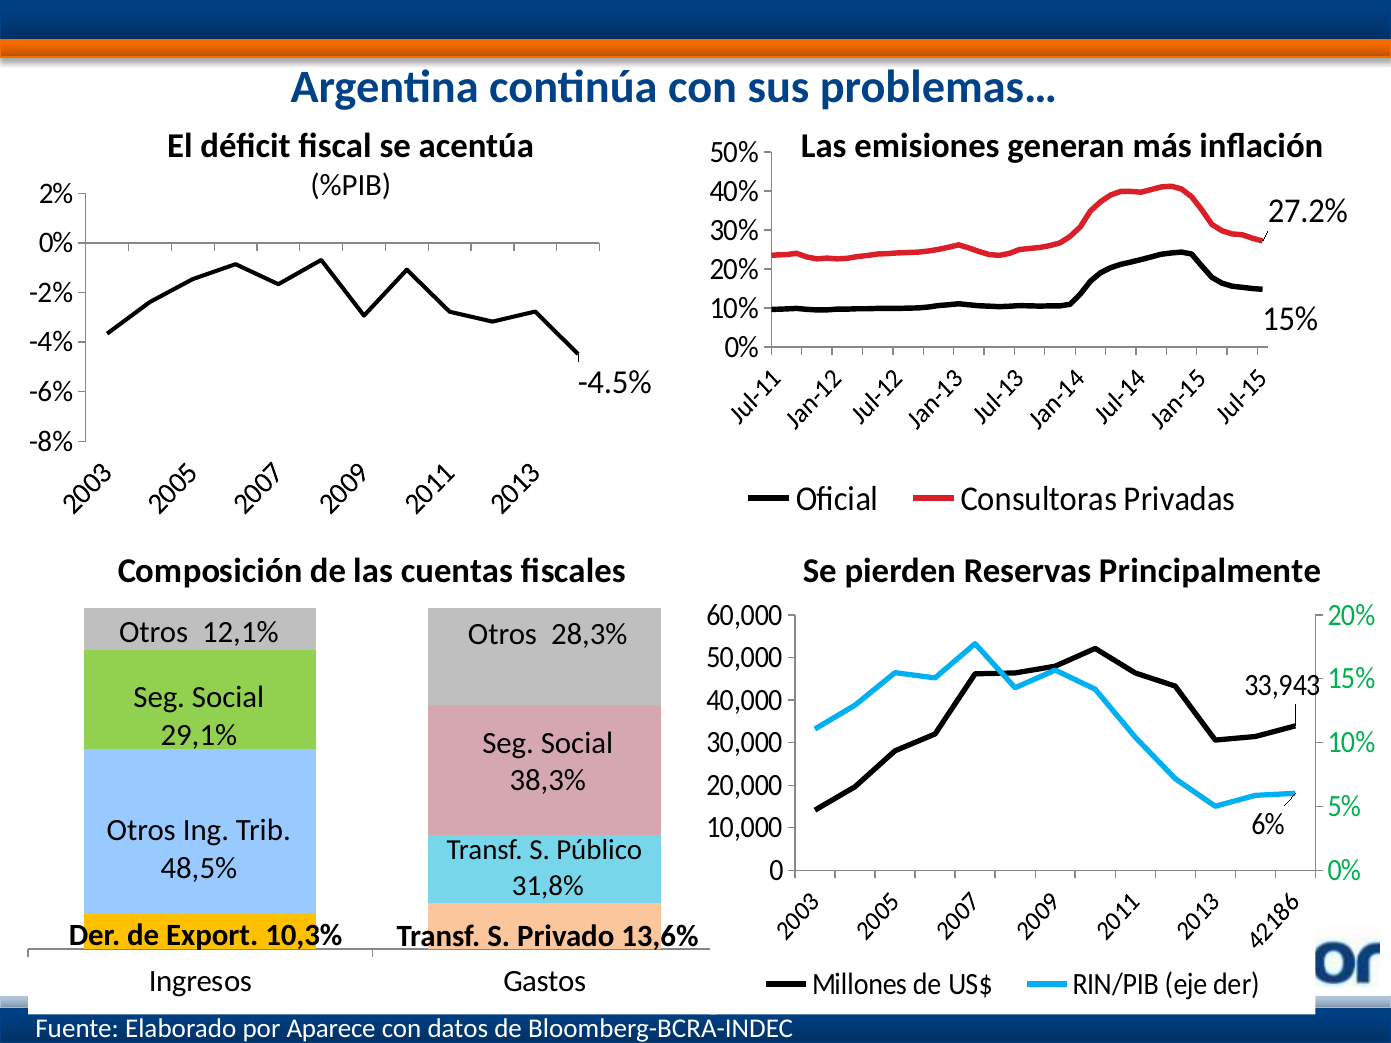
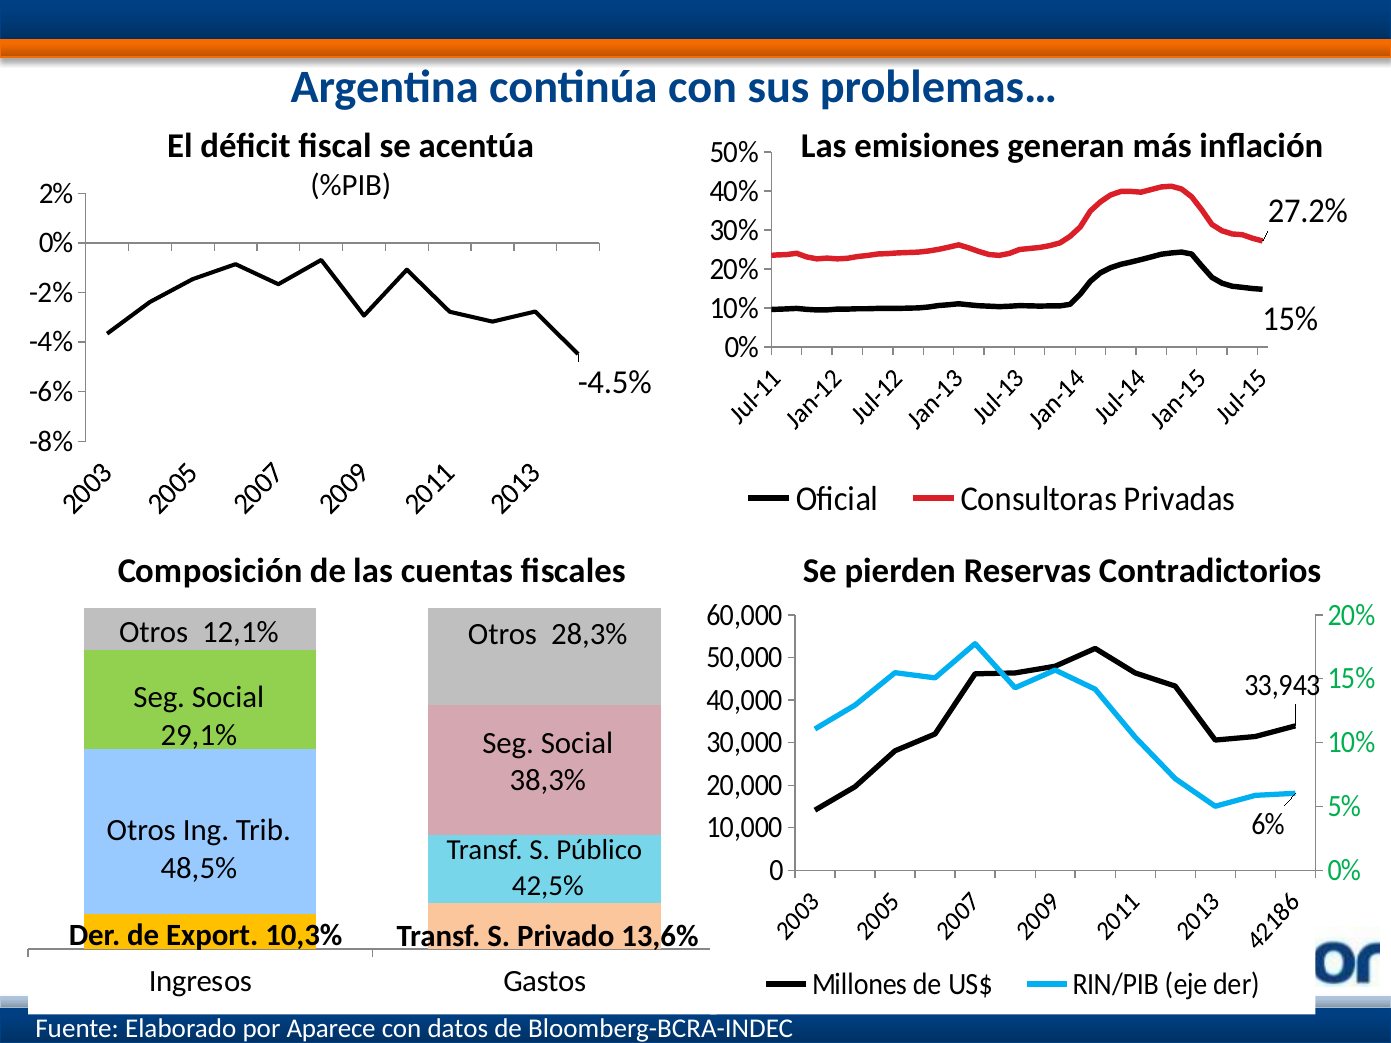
Principalmente: Principalmente -> Contradictorios
31,8%: 31,8% -> 42,5%
